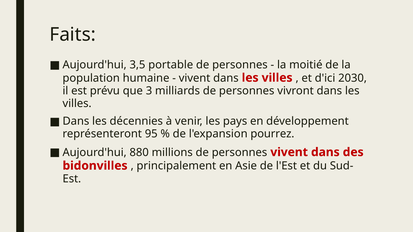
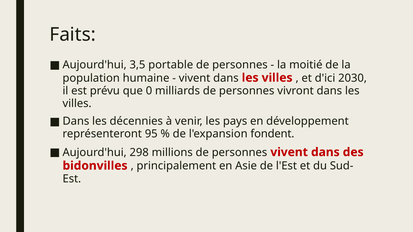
3: 3 -> 0
pourrez: pourrez -> fondent
880: 880 -> 298
